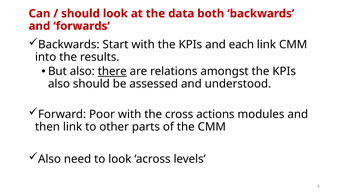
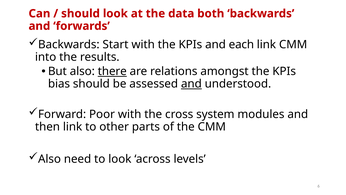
also at (59, 84): also -> bias
and at (191, 84) underline: none -> present
actions: actions -> system
